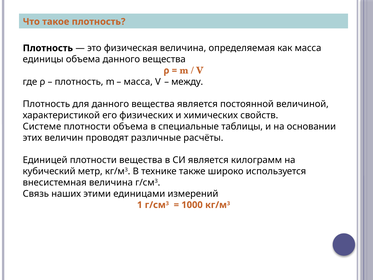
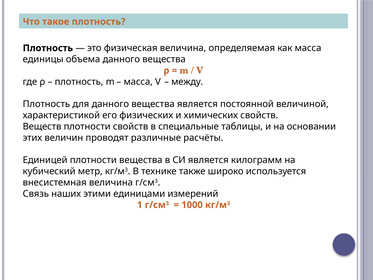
Системе: Системе -> Веществ
плотности объема: объема -> свойств
